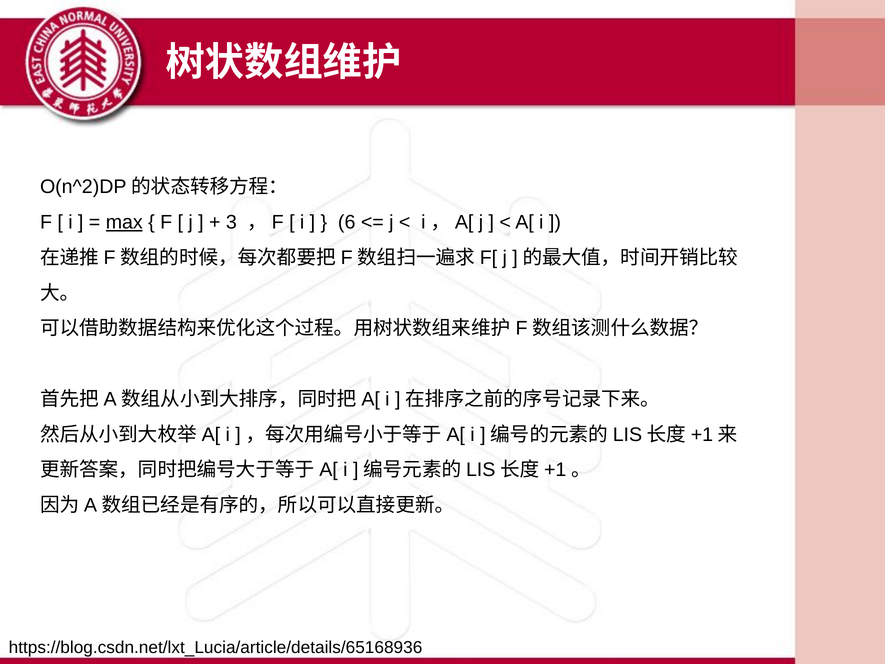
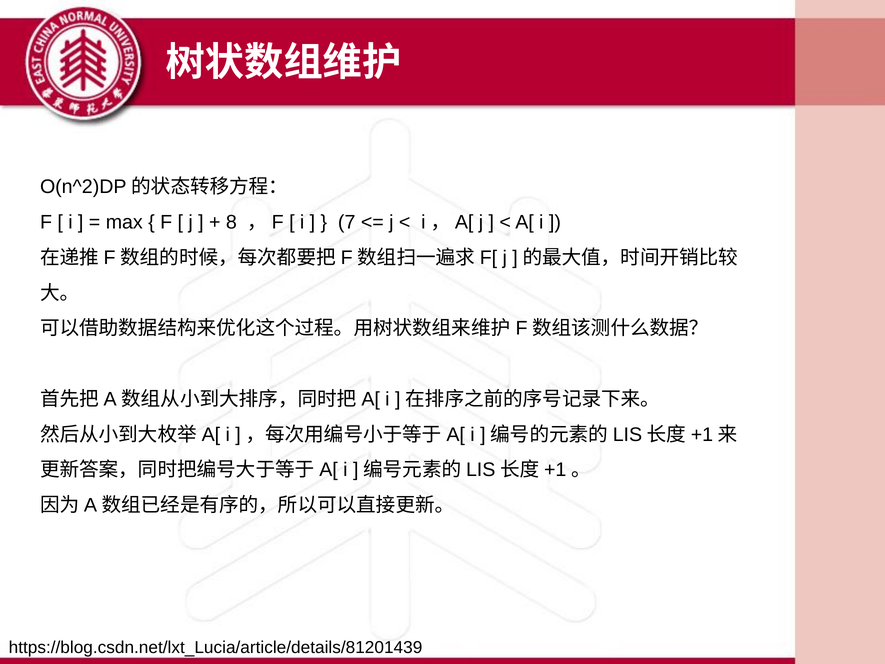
max underline: present -> none
3: 3 -> 8
6: 6 -> 7
https://blog.csdn.net/lxt_Lucia/article/details/65168936: https://blog.csdn.net/lxt_Lucia/article/details/65168936 -> https://blog.csdn.net/lxt_Lucia/article/details/81201439
